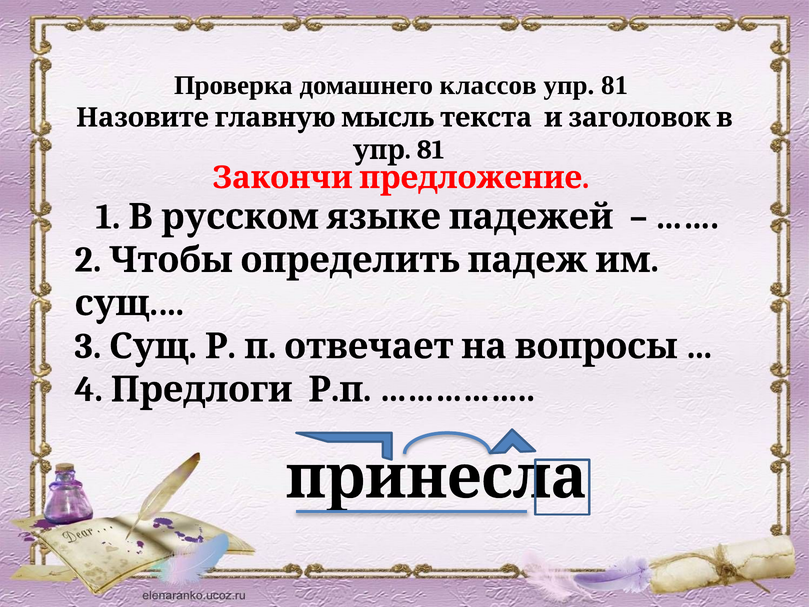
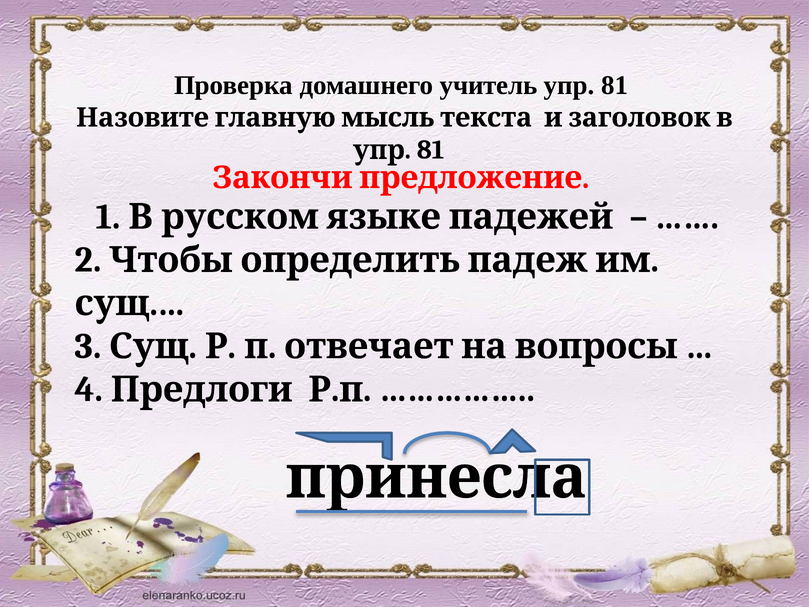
классов: классов -> учитель
